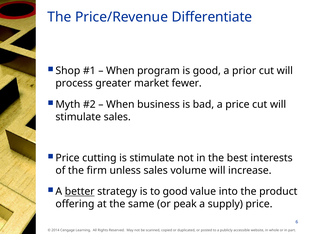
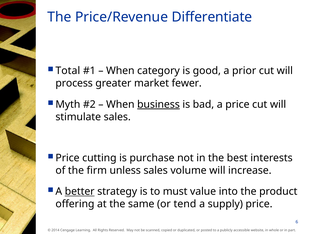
Shop: Shop -> Total
program: program -> category
business underline: none -> present
is stimulate: stimulate -> purchase
to good: good -> must
peak: peak -> tend
